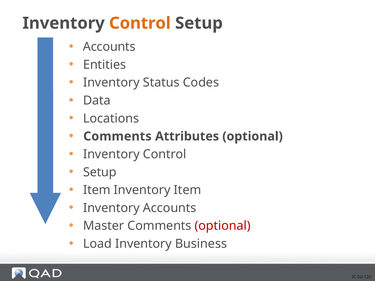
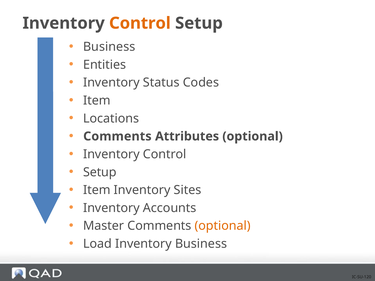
Accounts at (109, 47): Accounts -> Business
Data at (97, 101): Data -> Item
Inventory Item: Item -> Sites
optional at (223, 226) colour: red -> orange
